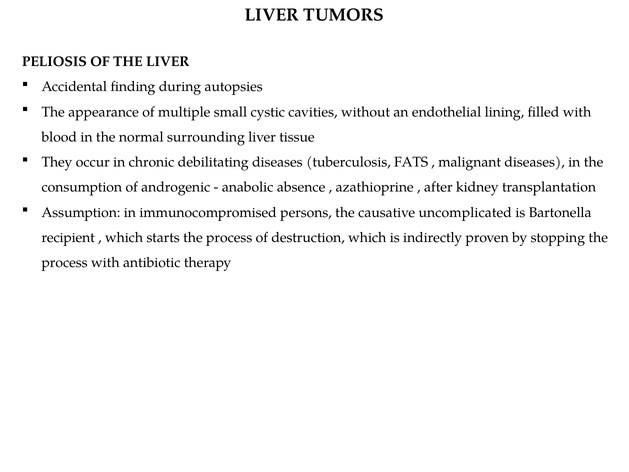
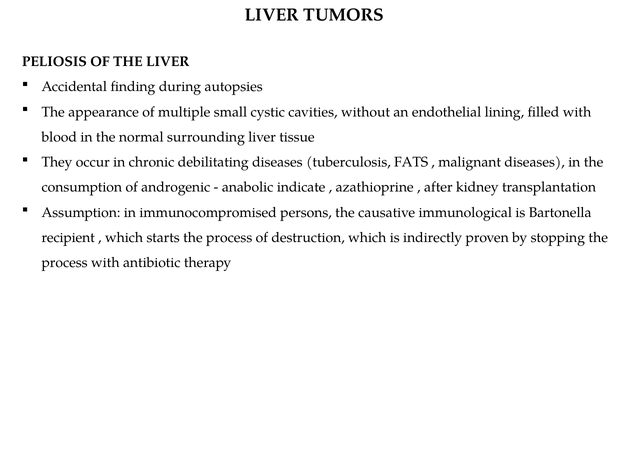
absence: absence -> indicate
uncomplicated: uncomplicated -> immunological
